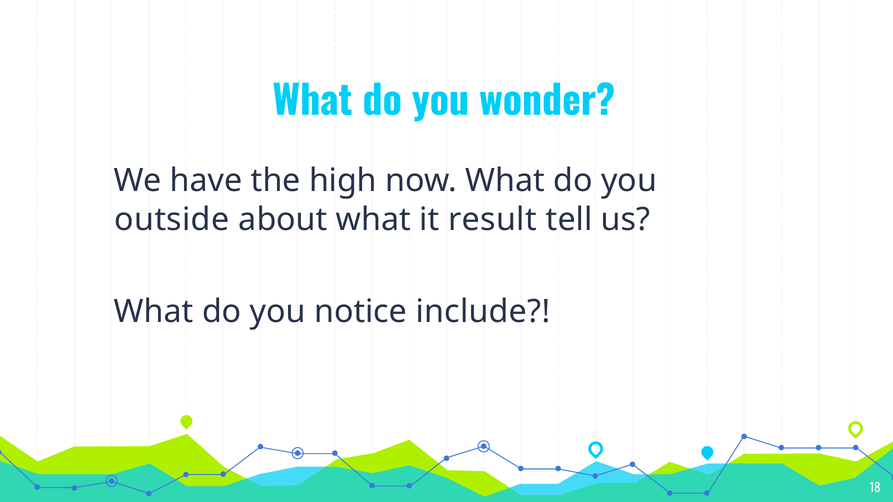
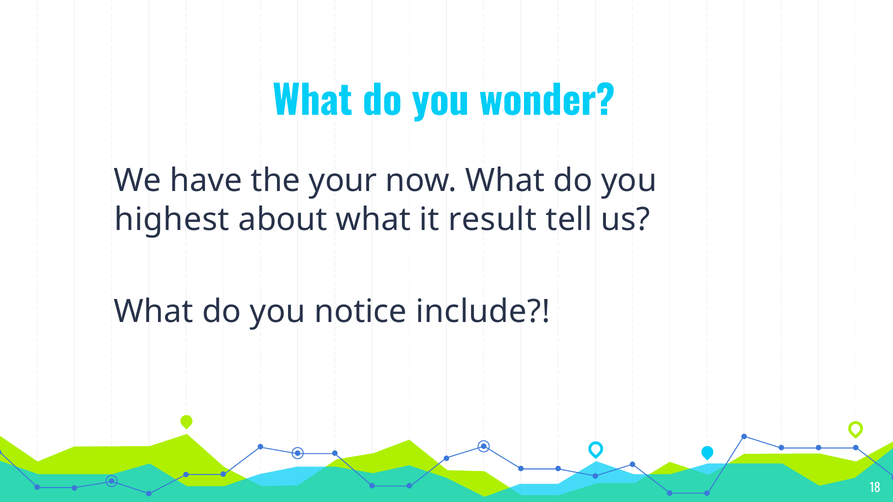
high: high -> your
outside: outside -> highest
